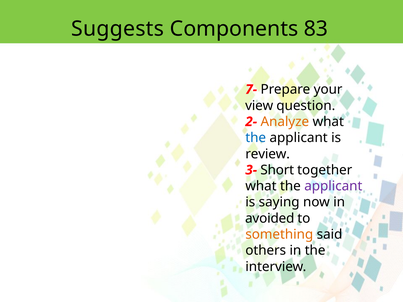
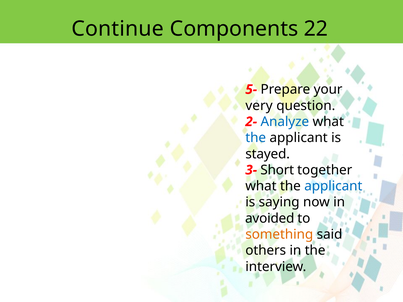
Suggests: Suggests -> Continue
83: 83 -> 22
7-: 7- -> 5-
view: view -> very
Analyze colour: orange -> blue
review: review -> stayed
applicant at (333, 186) colour: purple -> blue
